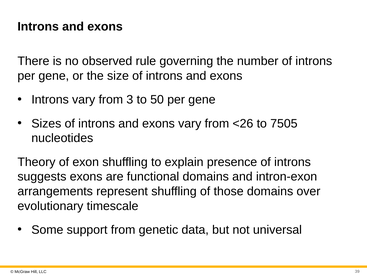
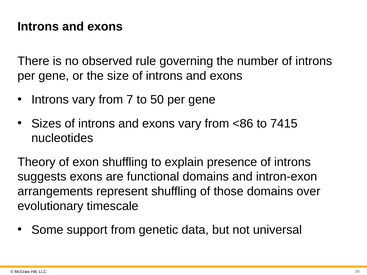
3: 3 -> 7
<26: <26 -> <86
7505: 7505 -> 7415
